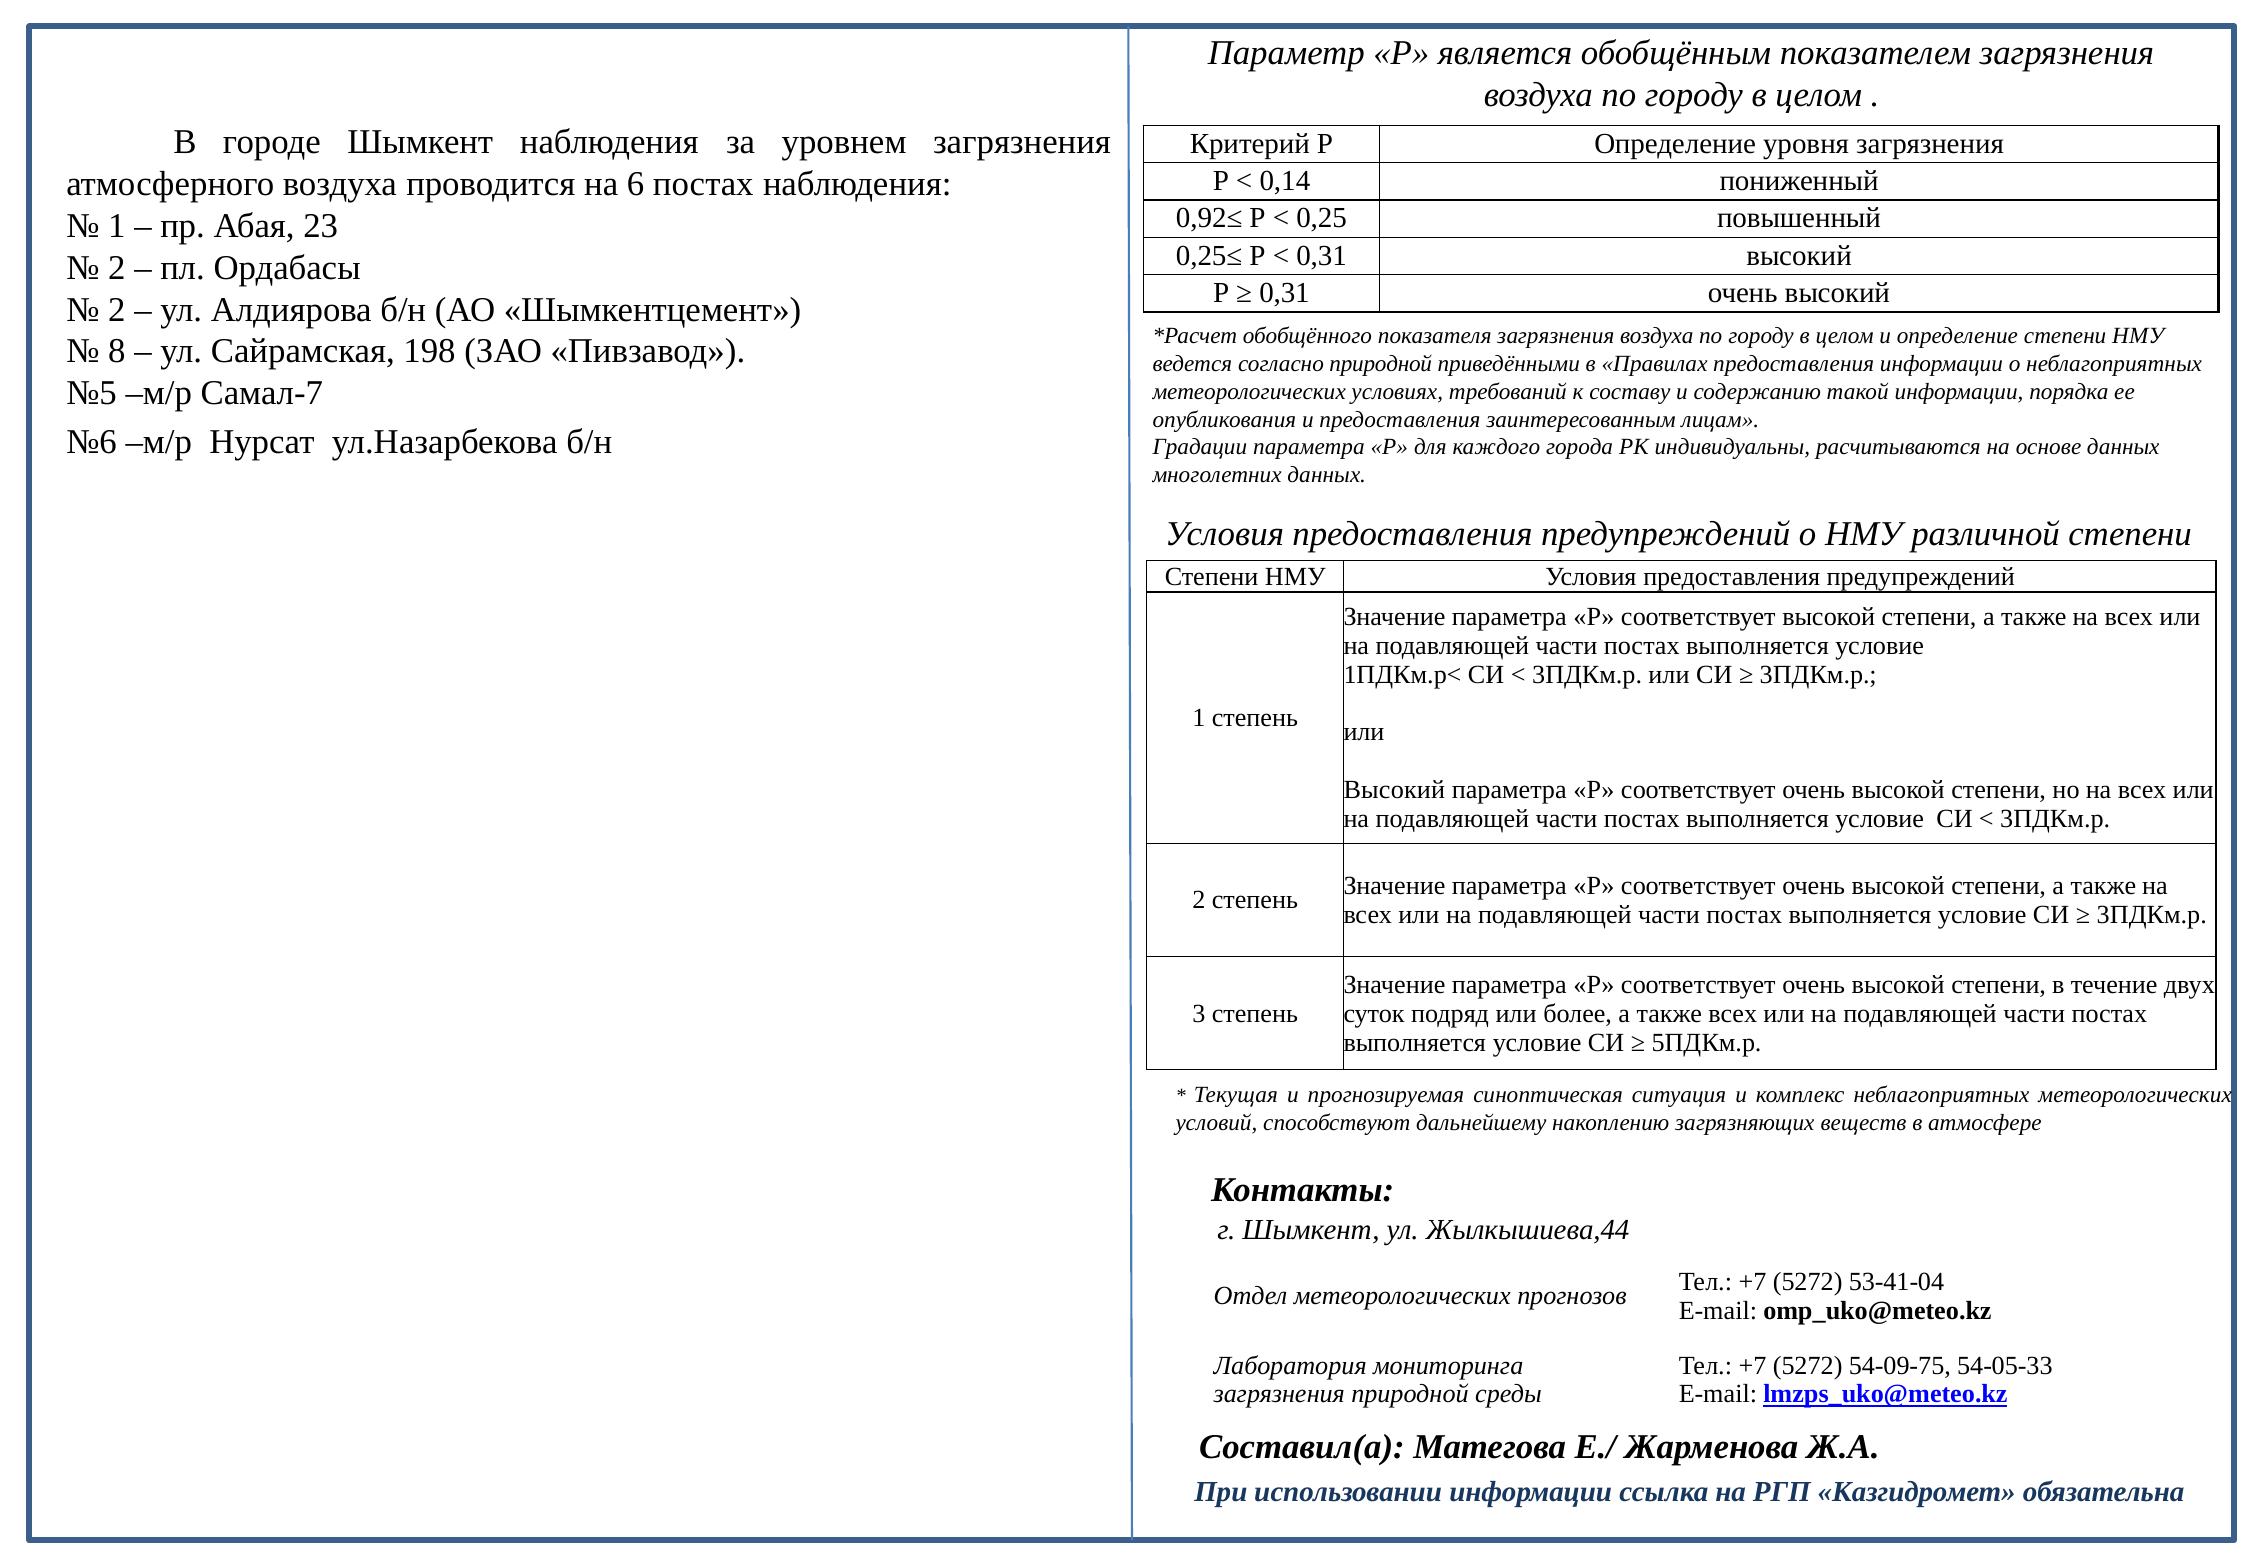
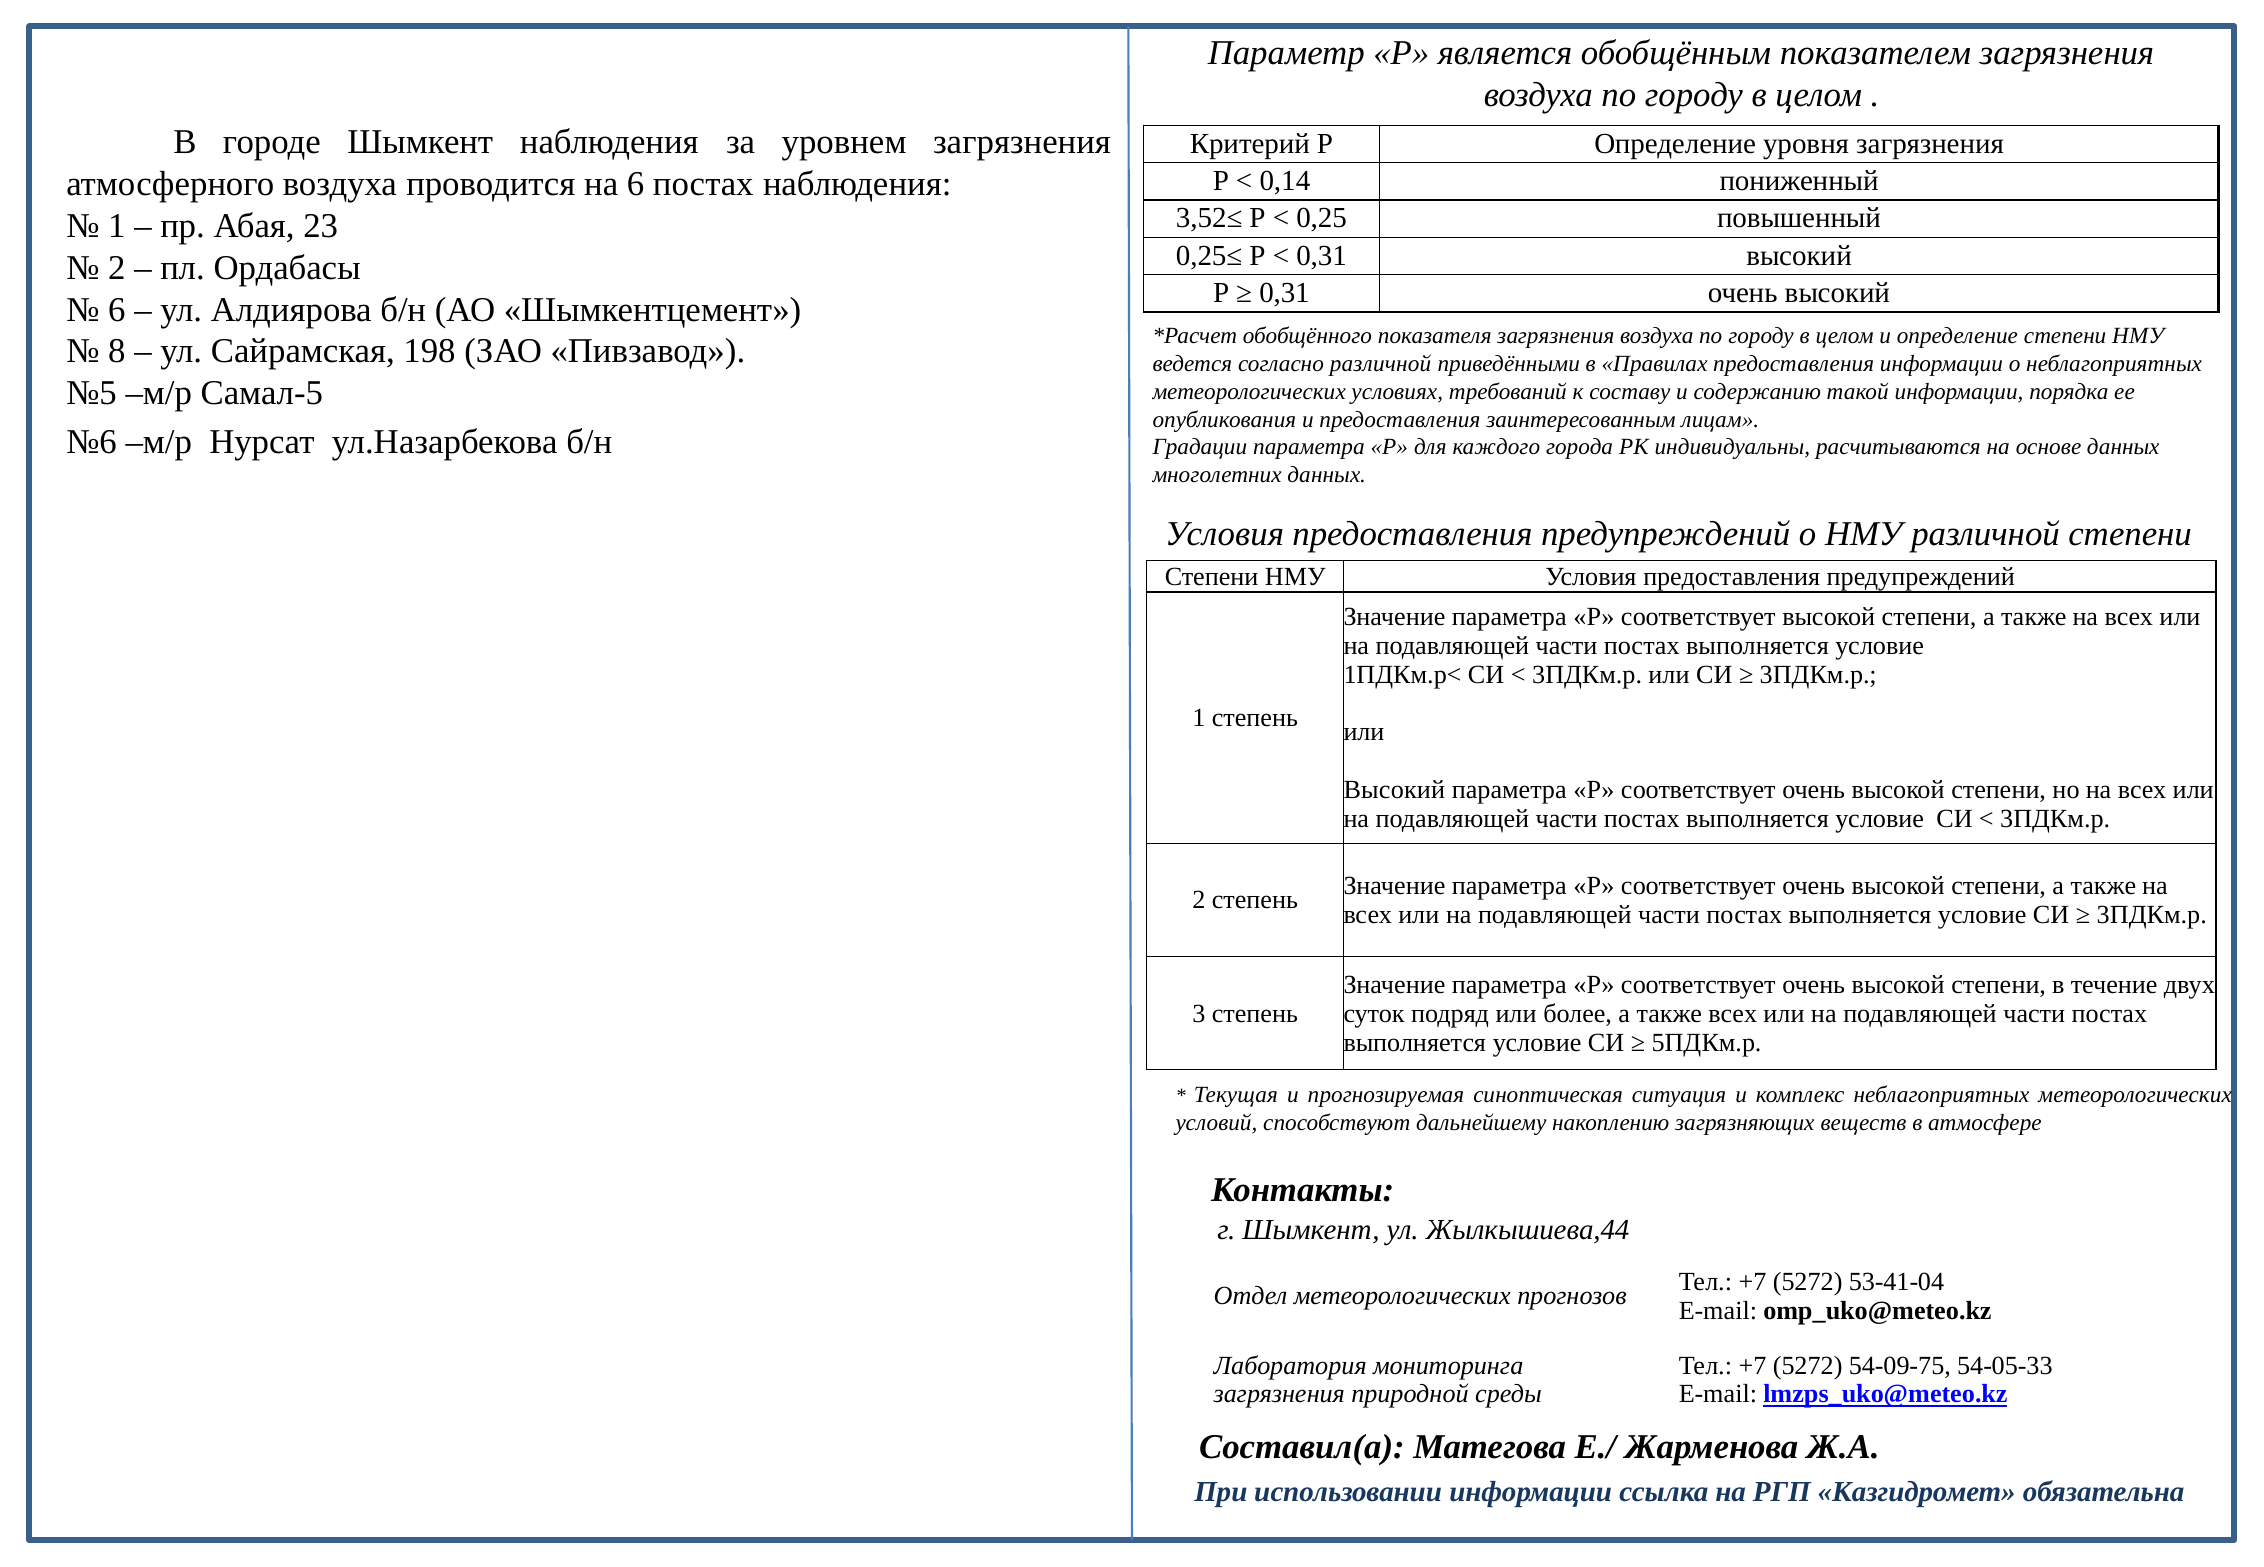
0,92≤: 0,92≤ -> 3,52≤
2 at (117, 310): 2 -> 6
согласно природной: природной -> различной
Самал-7: Самал-7 -> Самал-5
